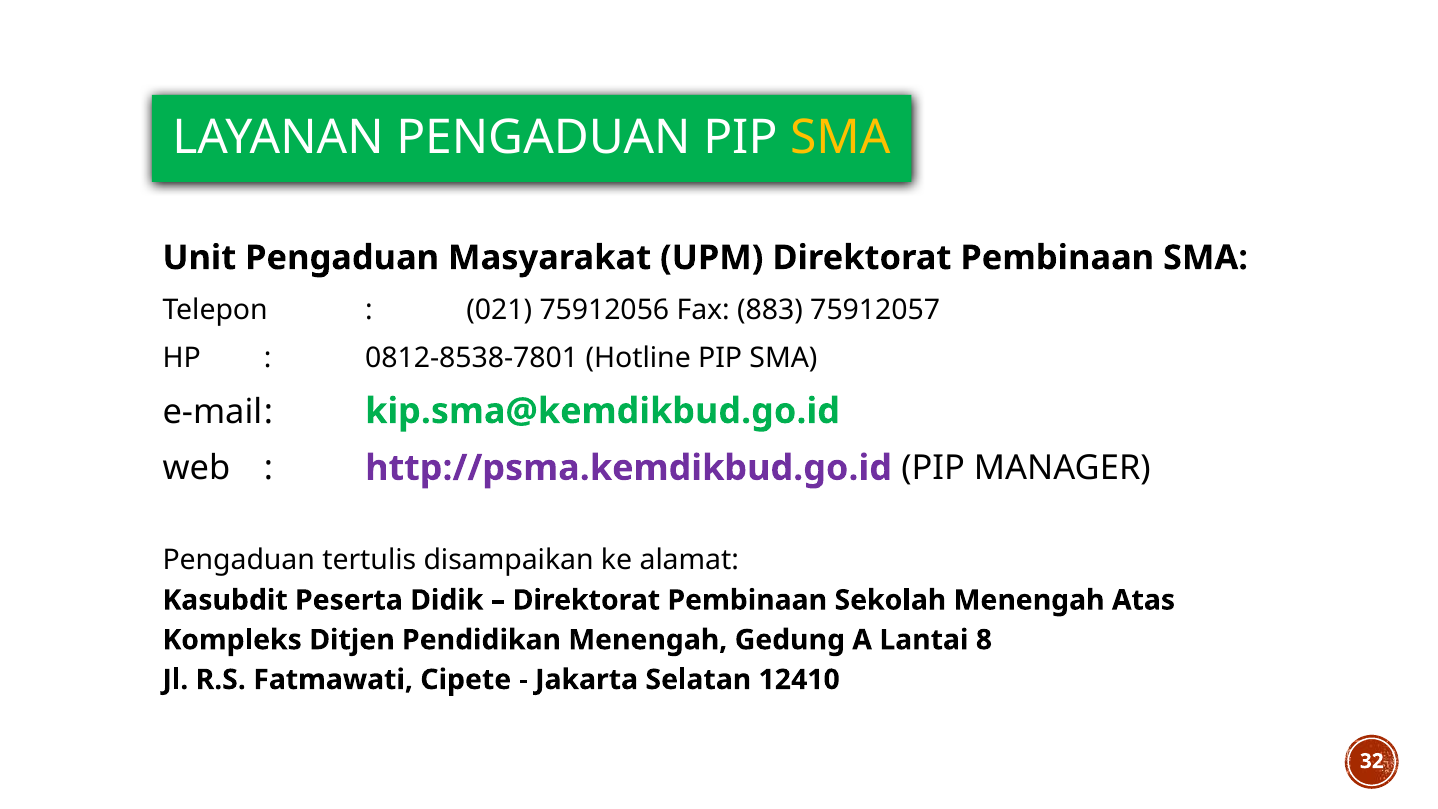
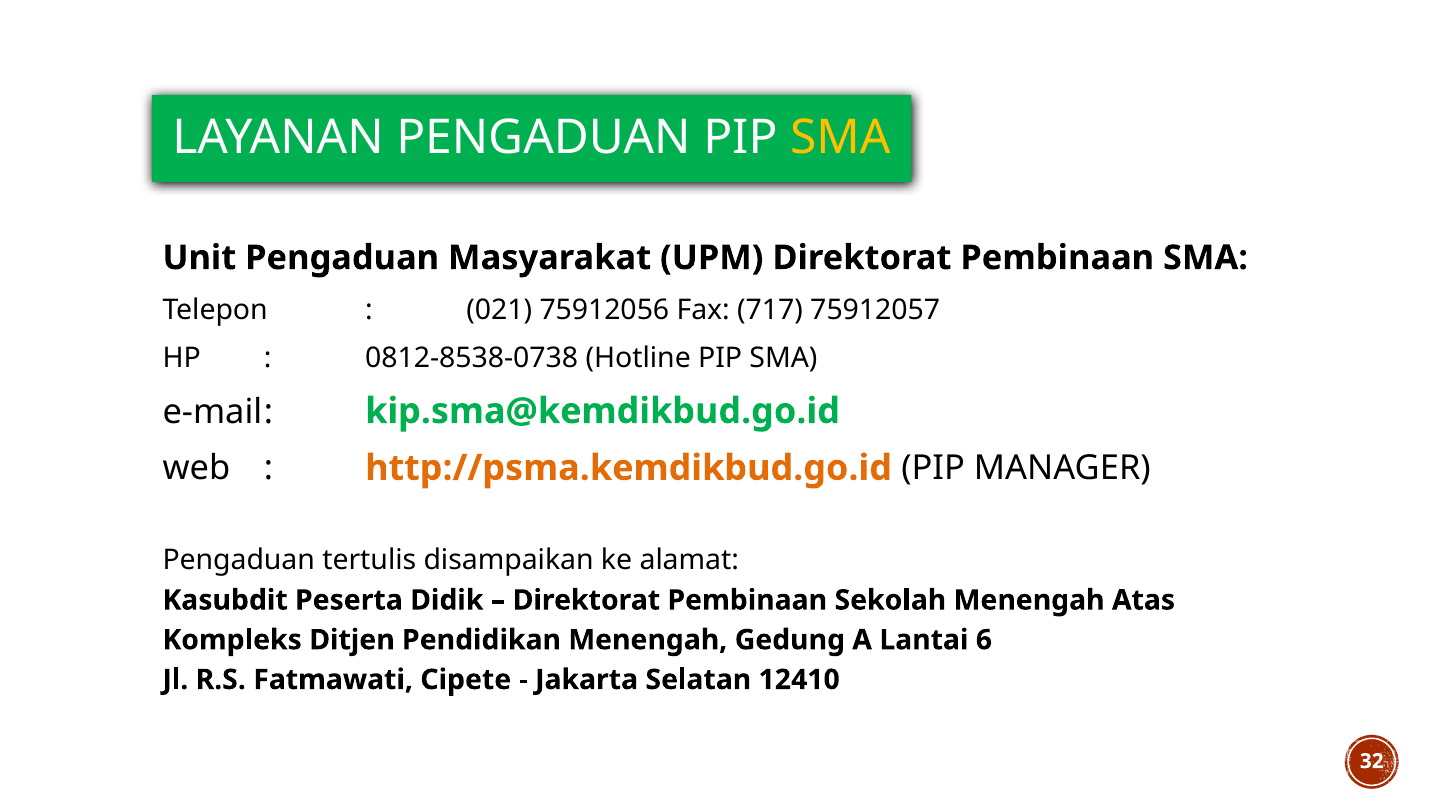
883: 883 -> 717
0812-8538-7801: 0812-8538-7801 -> 0812-8538-0738
http://psma.kemdikbud.go.id colour: purple -> orange
8: 8 -> 6
